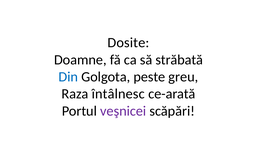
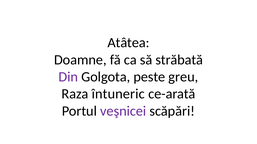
Dosite: Dosite -> Atâtea
Din colour: blue -> purple
întâlnesc: întâlnesc -> întuneric
